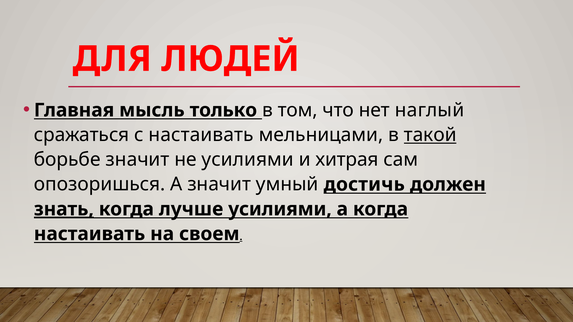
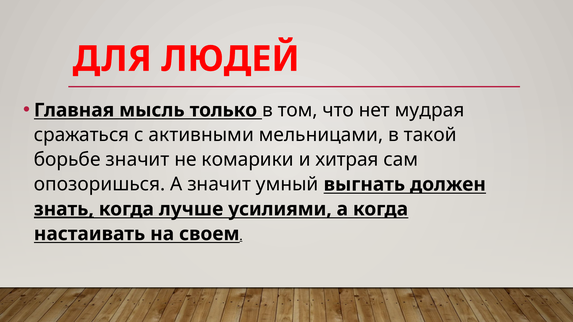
наглый: наглый -> мудрая
с настаивать: настаивать -> активными
такой underline: present -> none
не усилиями: усилиями -> комарики
достичь: достичь -> выгнать
